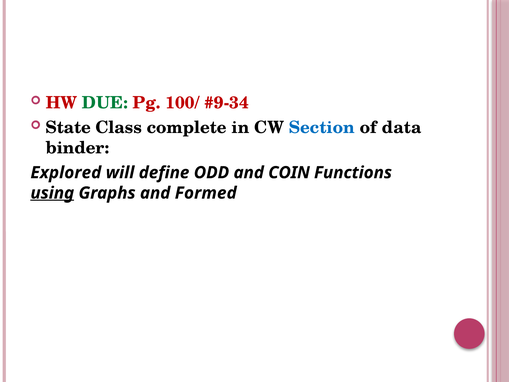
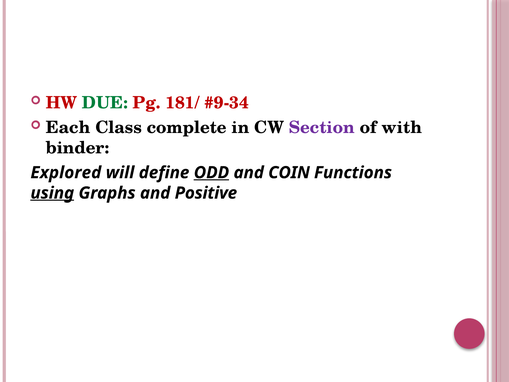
100/: 100/ -> 181/
State: State -> Each
Section colour: blue -> purple
data: data -> with
ODD underline: none -> present
Formed: Formed -> Positive
